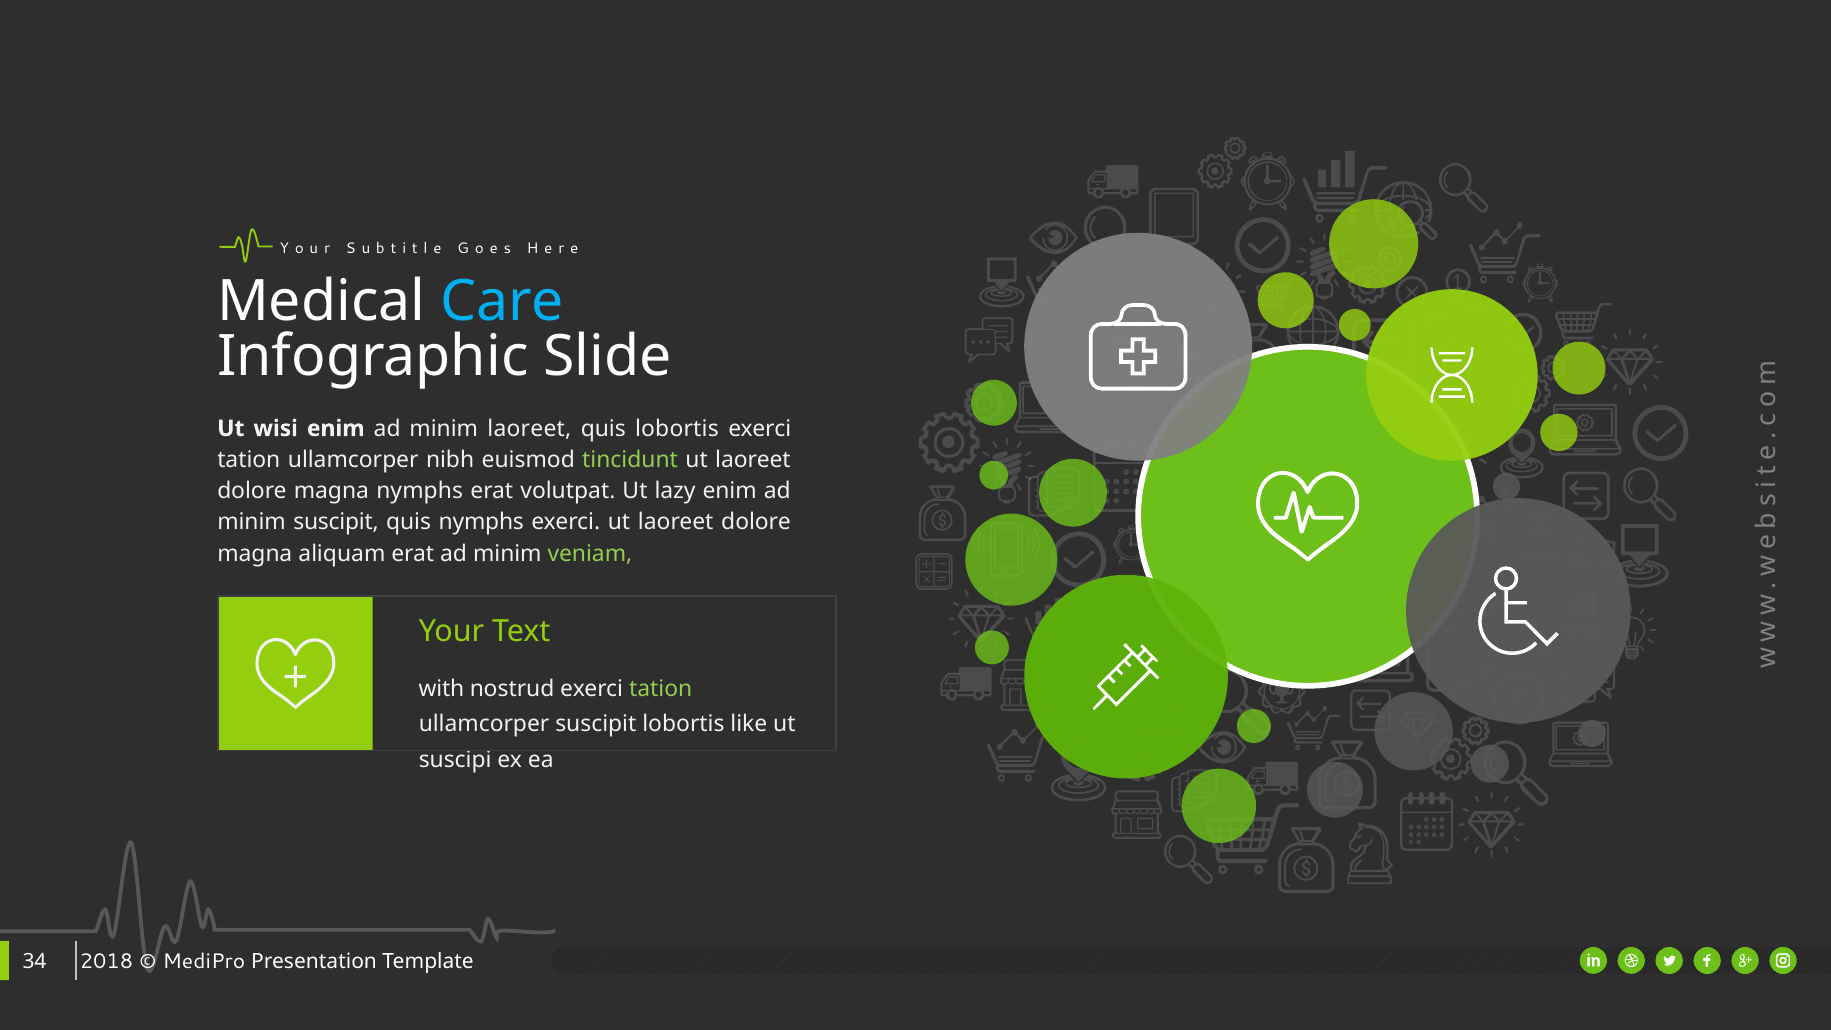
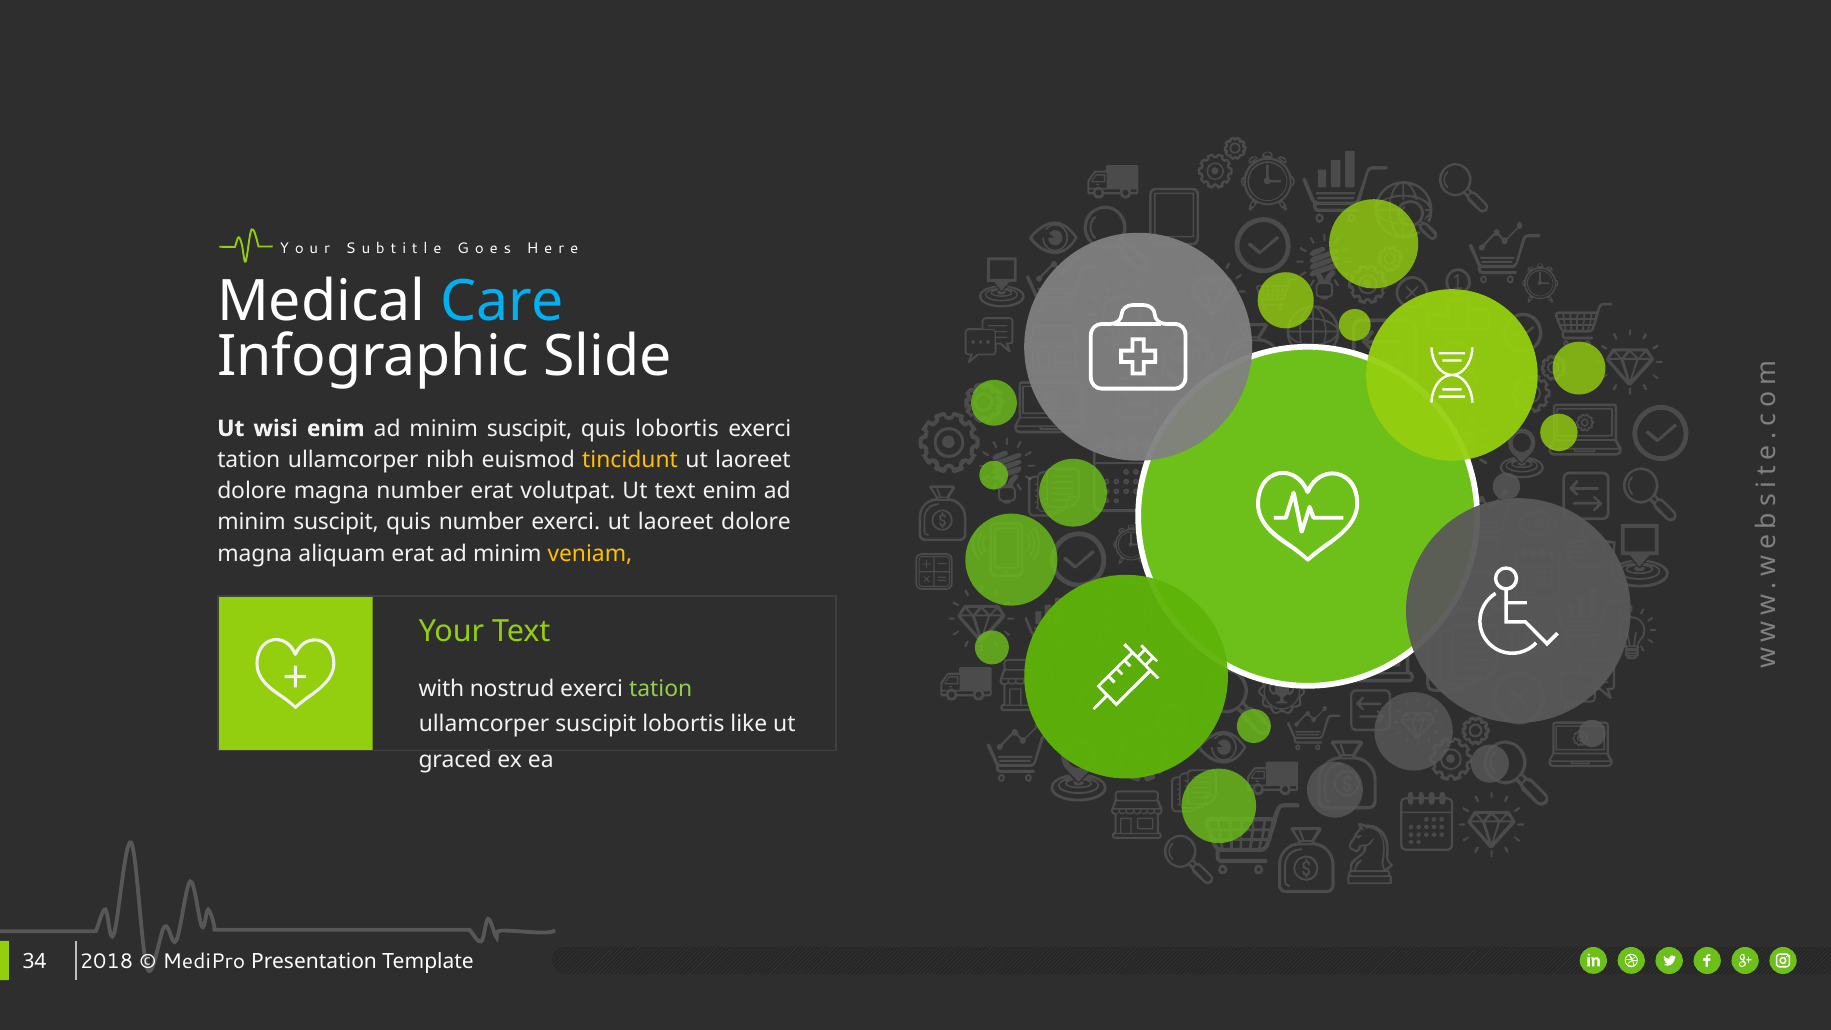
laoreet at (529, 428): laoreet -> suscipit
tincidunt colour: light green -> yellow
magna nymphs: nymphs -> number
Ut lazy: lazy -> text
quis nymphs: nymphs -> number
veniam colour: light green -> yellow
suscipi: suscipi -> graced
